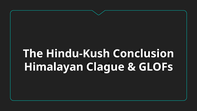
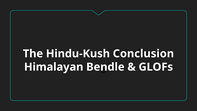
Clague: Clague -> Bendle
